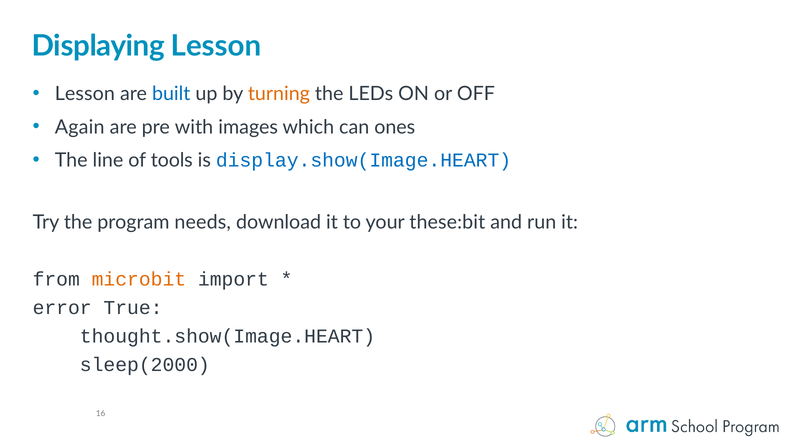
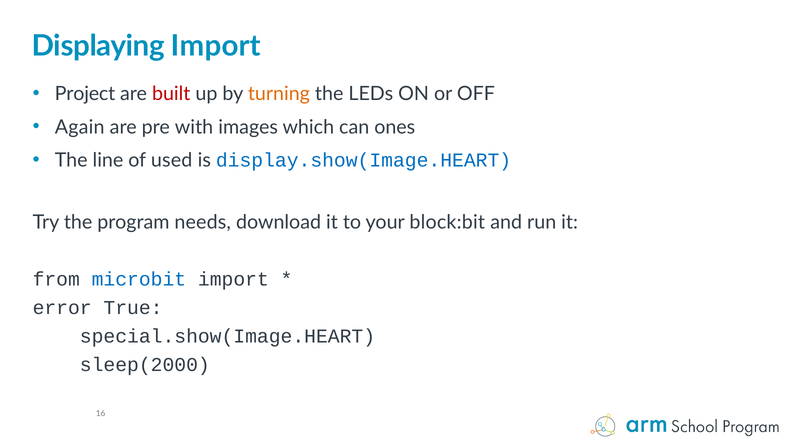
Displaying Lesson: Lesson -> Import
Lesson at (85, 94): Lesson -> Project
built colour: blue -> red
tools: tools -> used
these:bit: these:bit -> block:bit
microbit colour: orange -> blue
thought.show(Image.HEART: thought.show(Image.HEART -> special.show(Image.HEART
